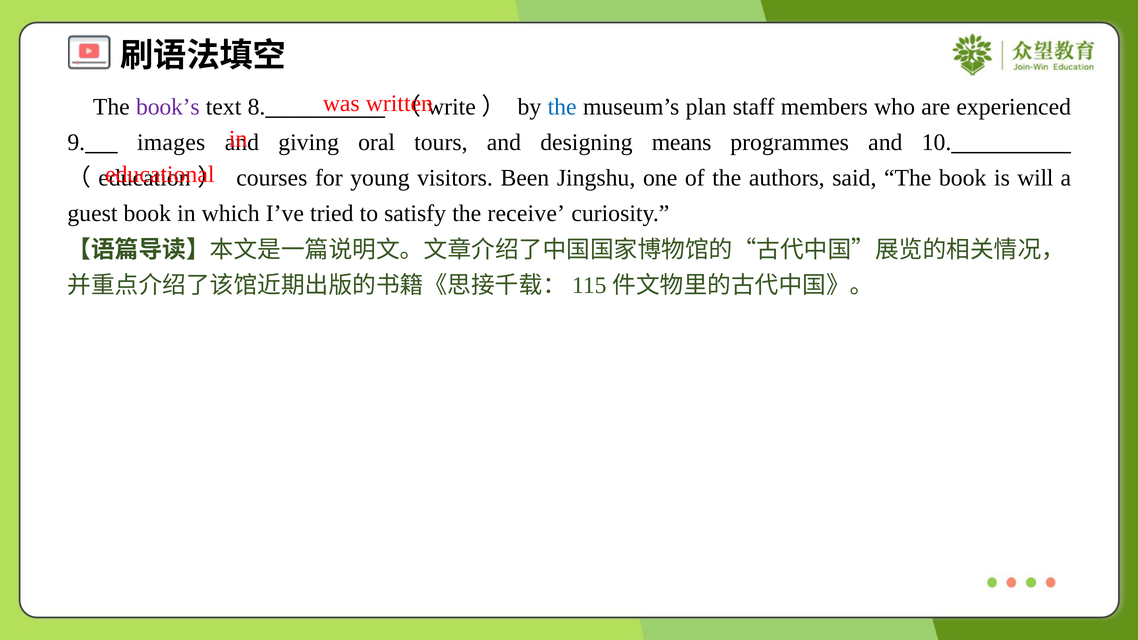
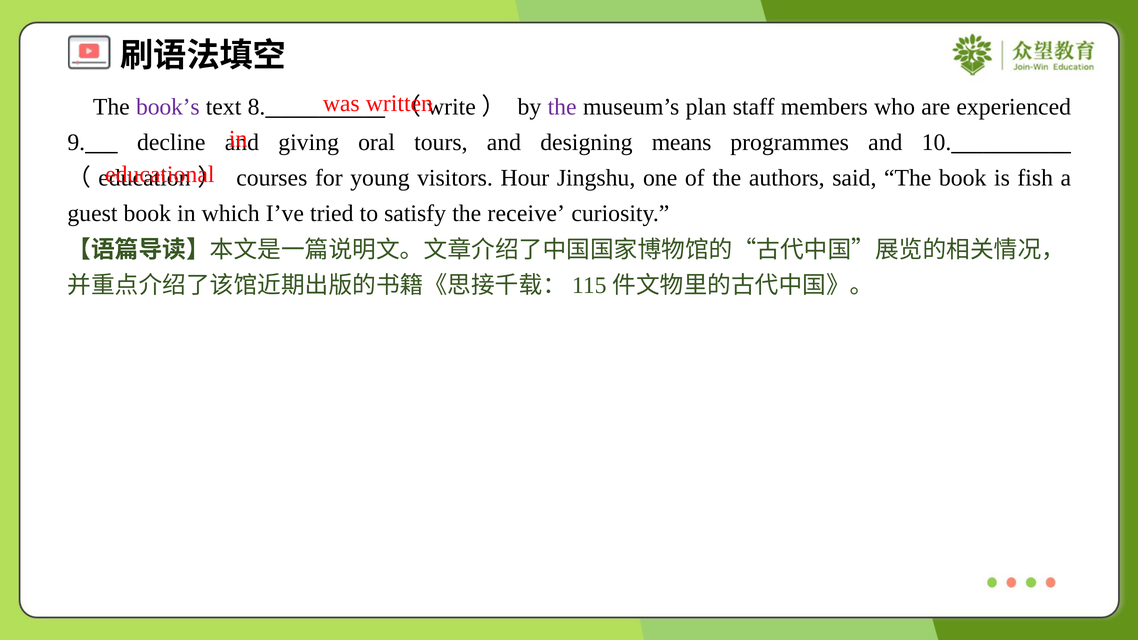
the at (562, 107) colour: blue -> purple
images: images -> decline
Been: Been -> Hour
will: will -> fish
